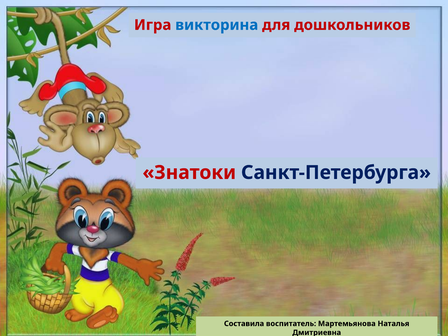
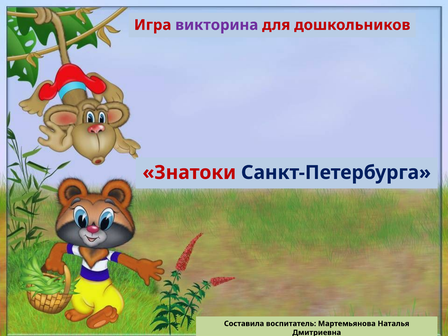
викторина colour: blue -> purple
